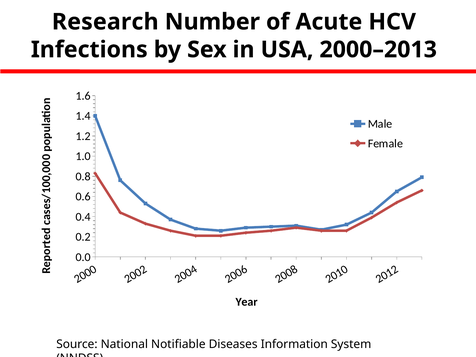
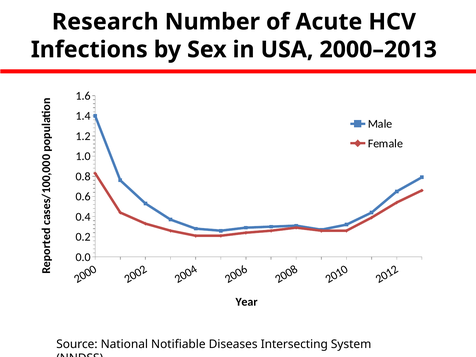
Information: Information -> Intersecting
